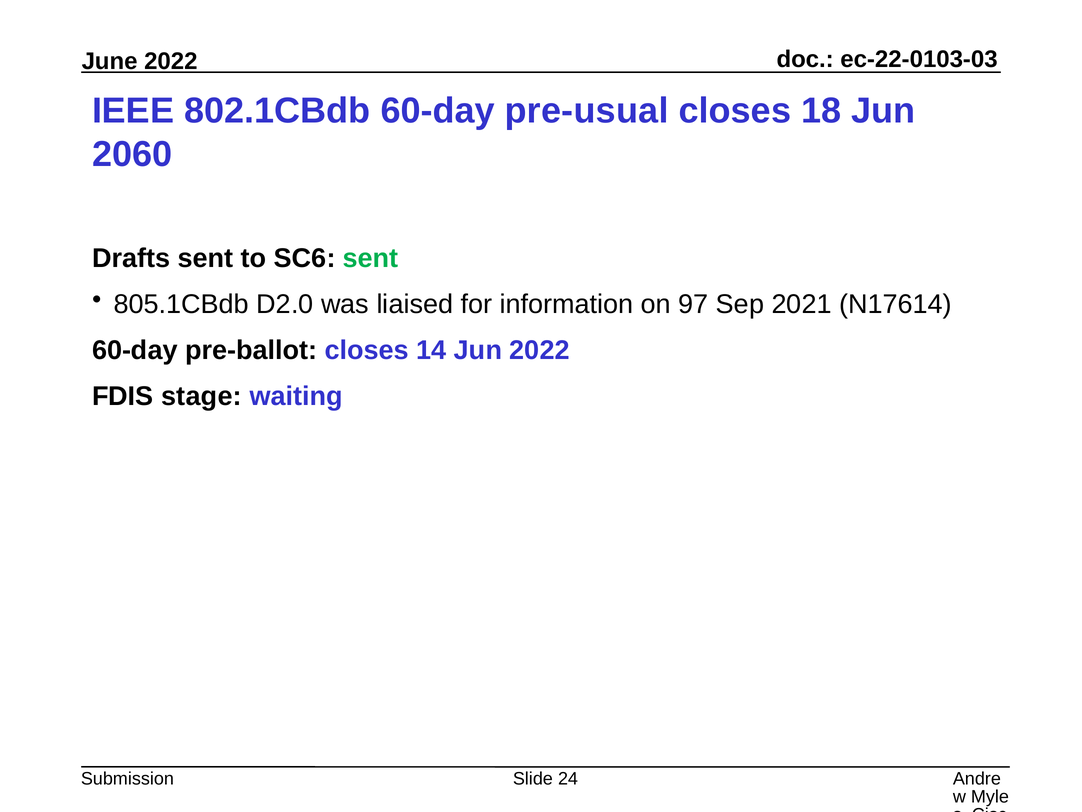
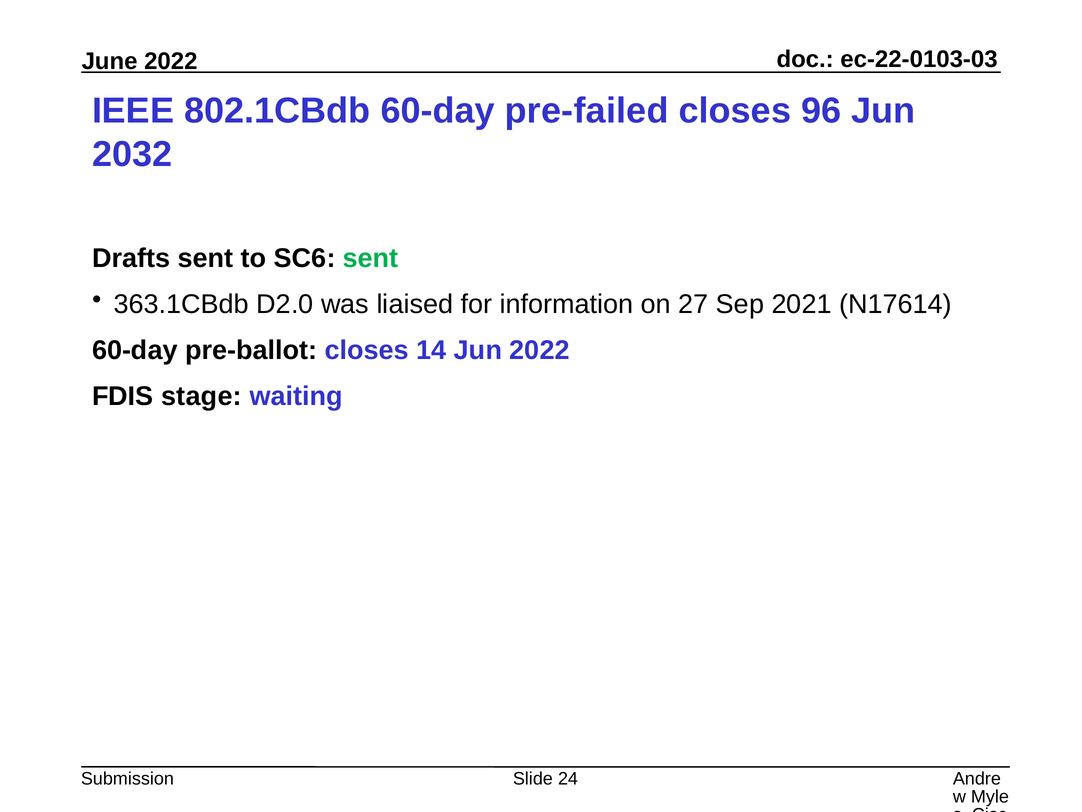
pre-usual: pre-usual -> pre-failed
18: 18 -> 96
2060: 2060 -> 2032
805.1CBdb: 805.1CBdb -> 363.1CBdb
97: 97 -> 27
